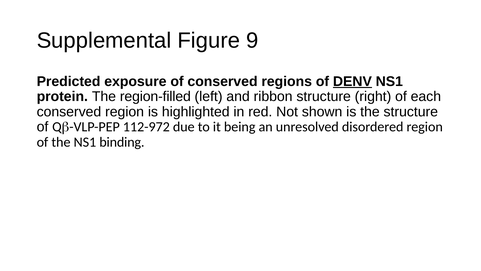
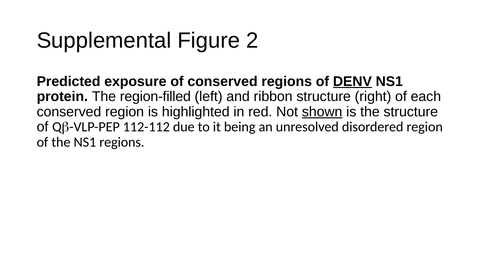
9: 9 -> 2
shown underline: none -> present
112-972: 112-972 -> 112-112
NS1 binding: binding -> regions
